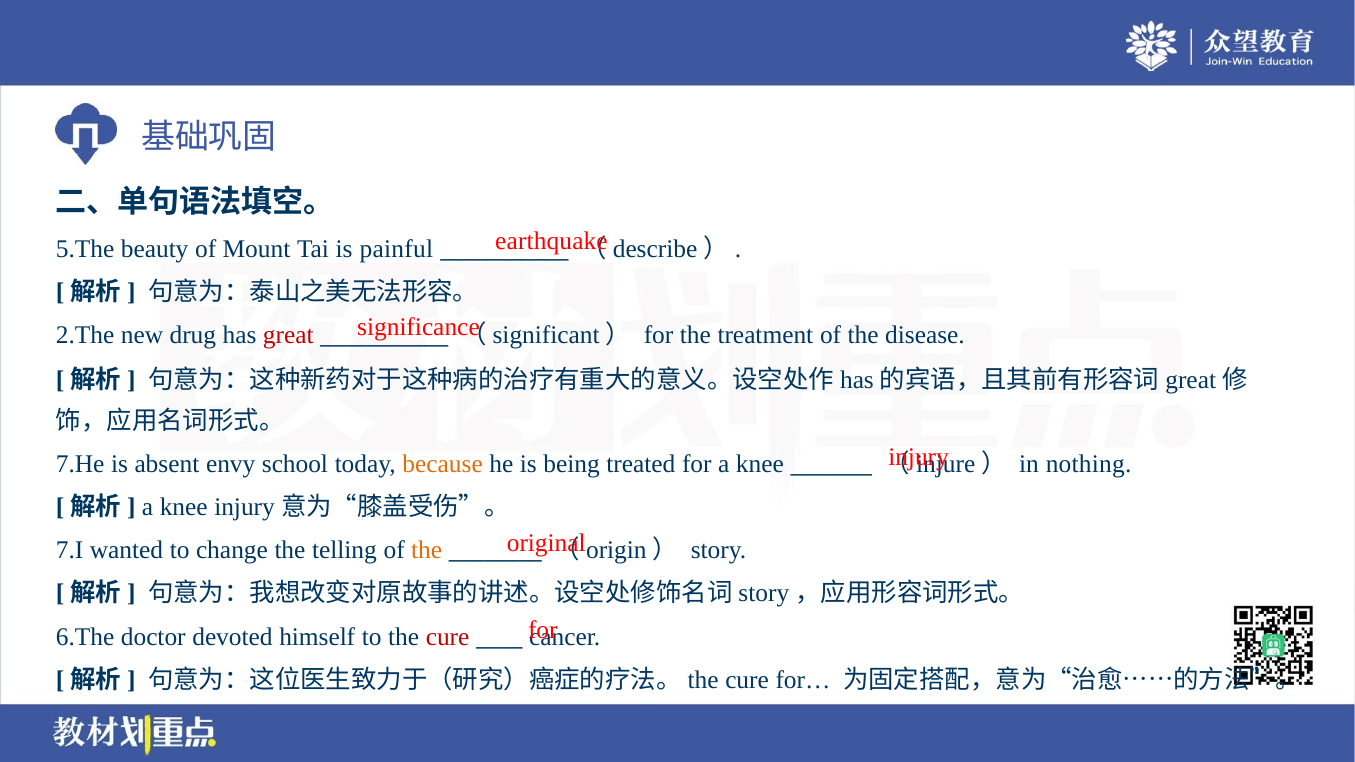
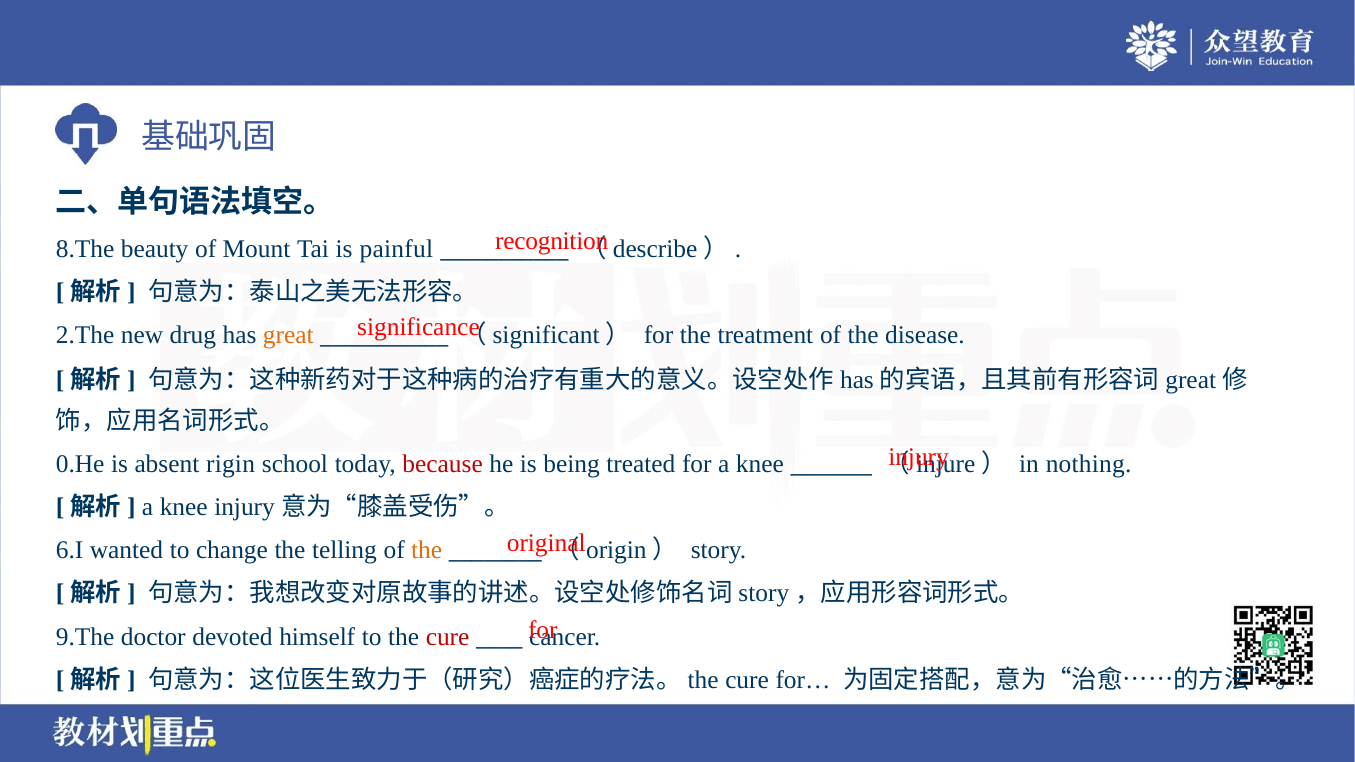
earthquake: earthquake -> recognition
5.The: 5.The -> 8.The
great colour: red -> orange
7.He: 7.He -> 0.He
envy: envy -> rigin
because colour: orange -> red
7.I: 7.I -> 6.I
6.The: 6.The -> 9.The
